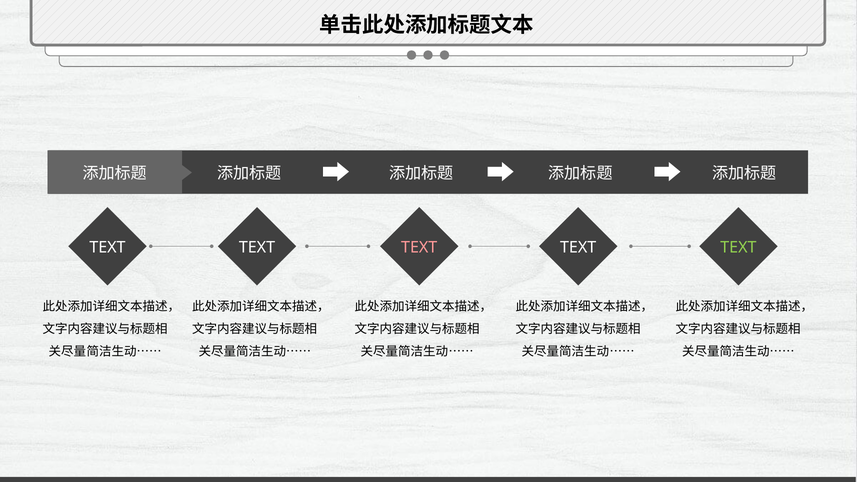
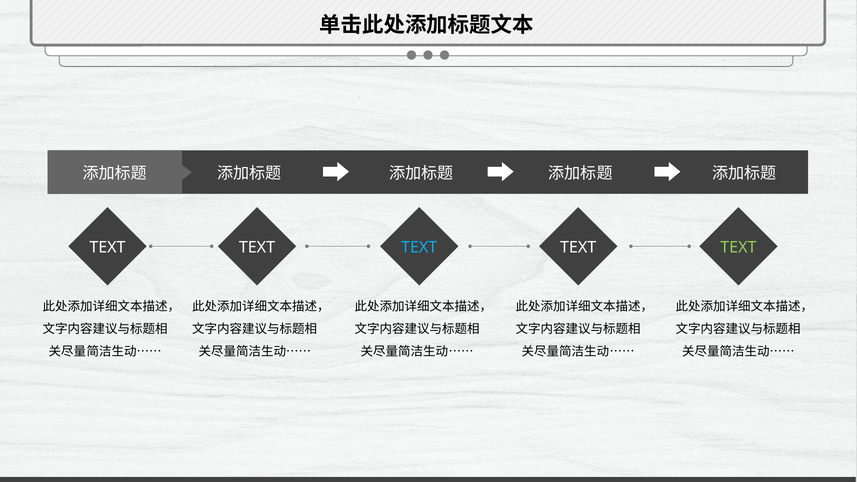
TEXT at (419, 247) colour: pink -> light blue
